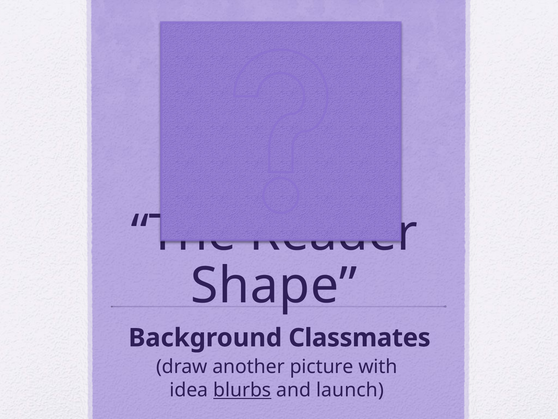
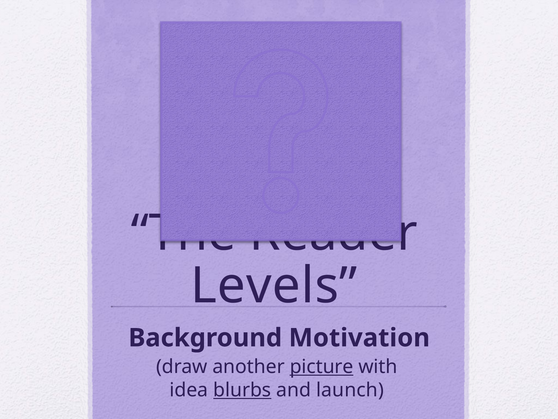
Shape: Shape -> Levels
Classmates: Classmates -> Motivation
picture underline: none -> present
